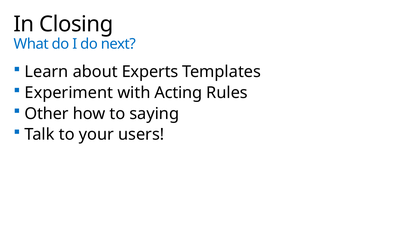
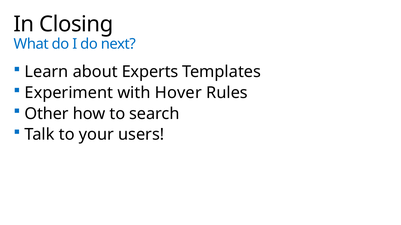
Acting: Acting -> Hover
saying: saying -> search
